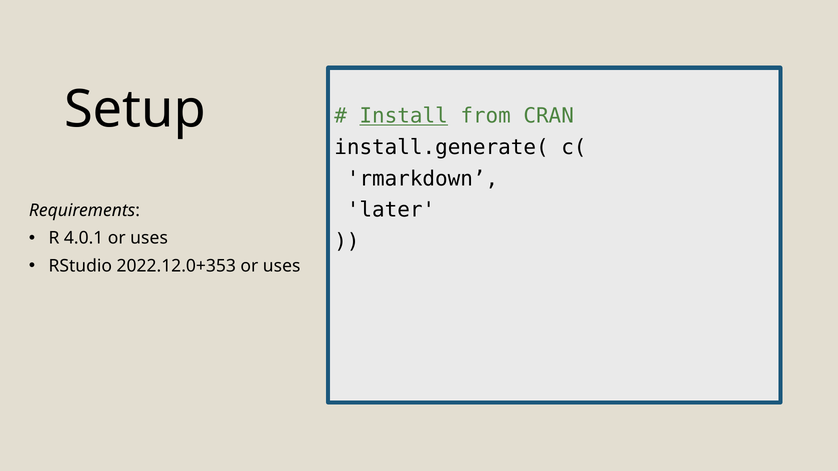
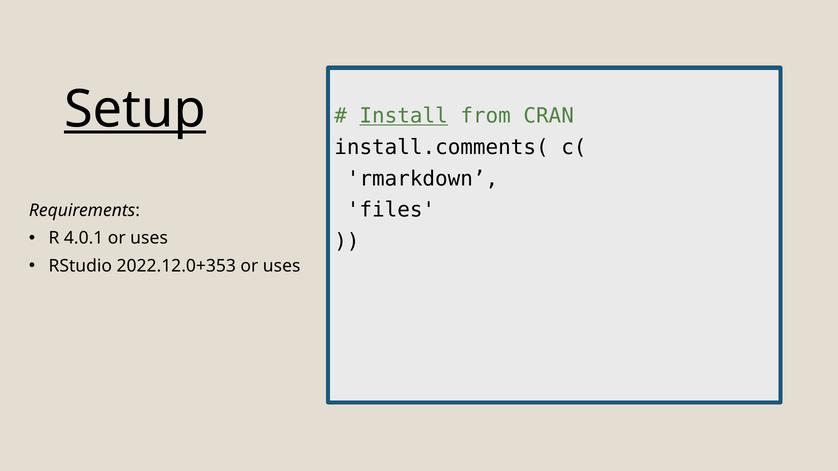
Setup underline: none -> present
install.generate(: install.generate( -> install.comments(
later: later -> files
